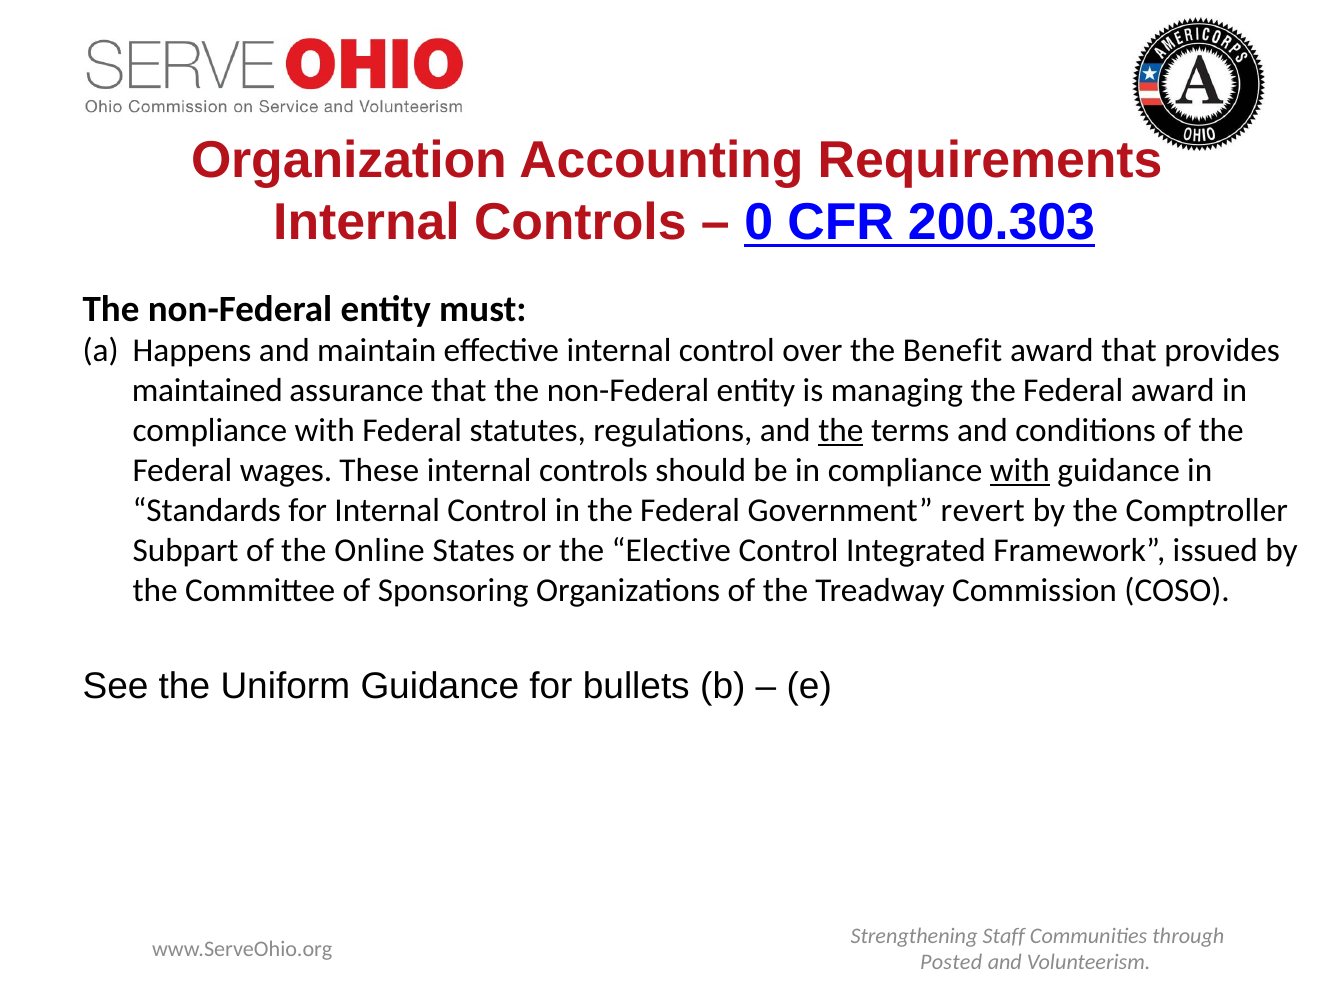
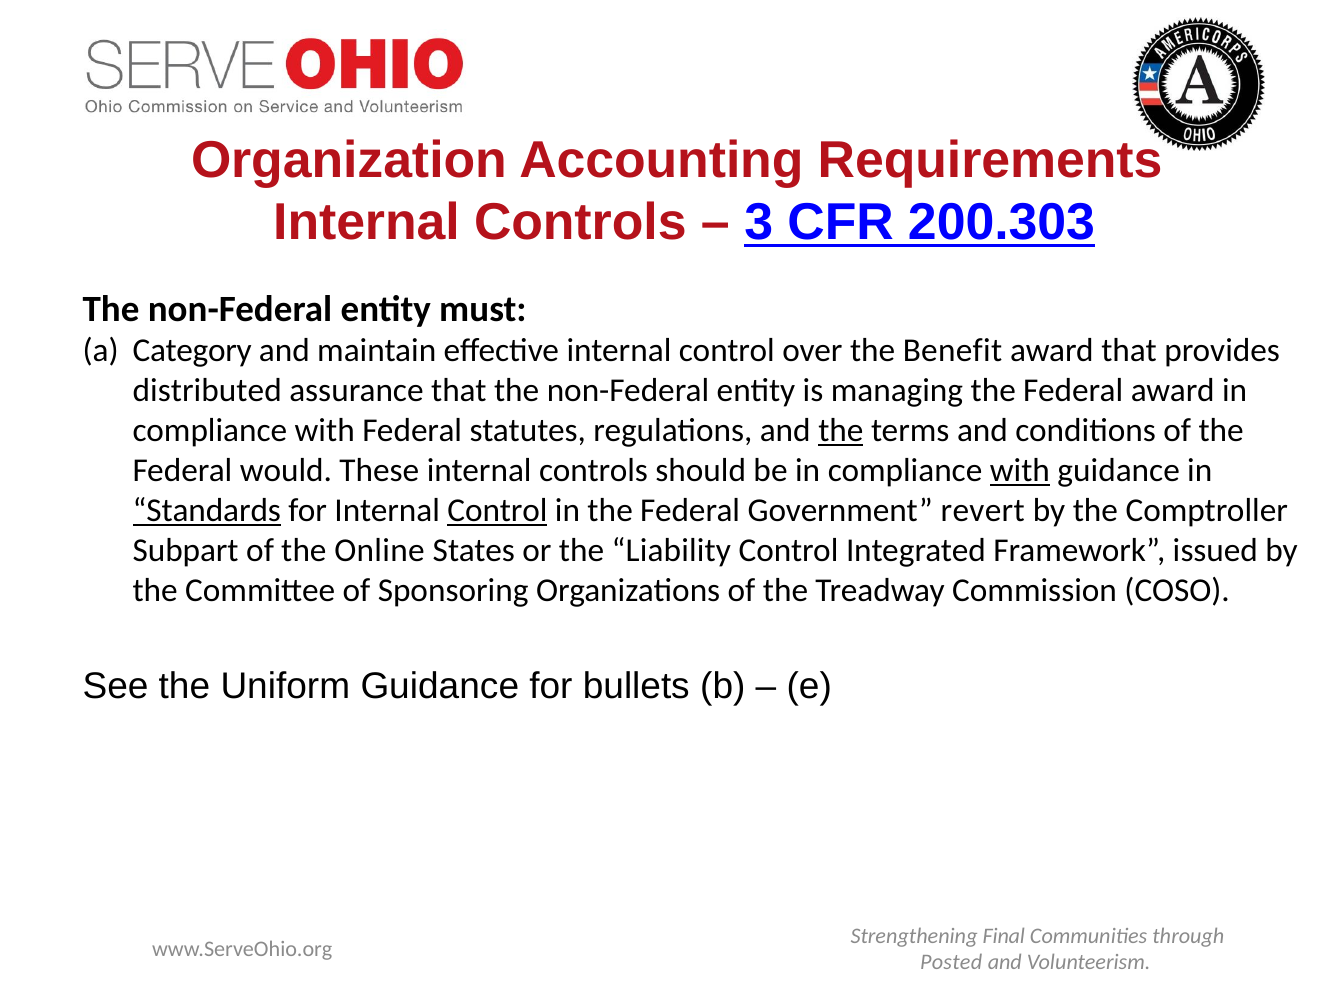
0: 0 -> 3
Happens: Happens -> Category
maintained: maintained -> distributed
wages: wages -> would
Standards underline: none -> present
Control at (497, 511) underline: none -> present
Elective: Elective -> Liability
Staff: Staff -> Final
